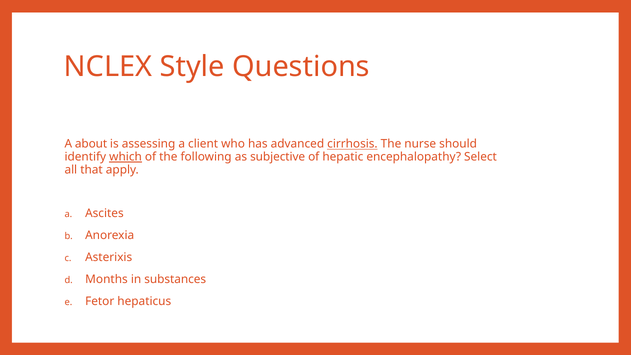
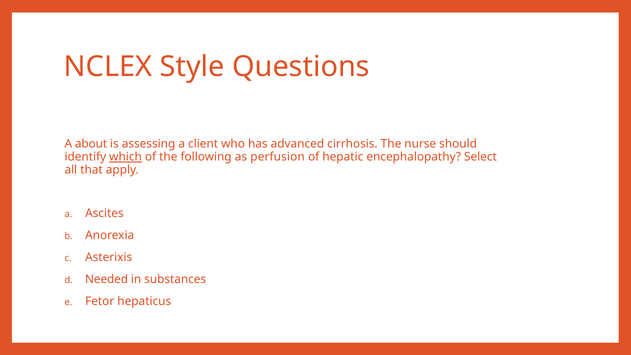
cirrhosis underline: present -> none
subjective: subjective -> perfusion
Months: Months -> Needed
